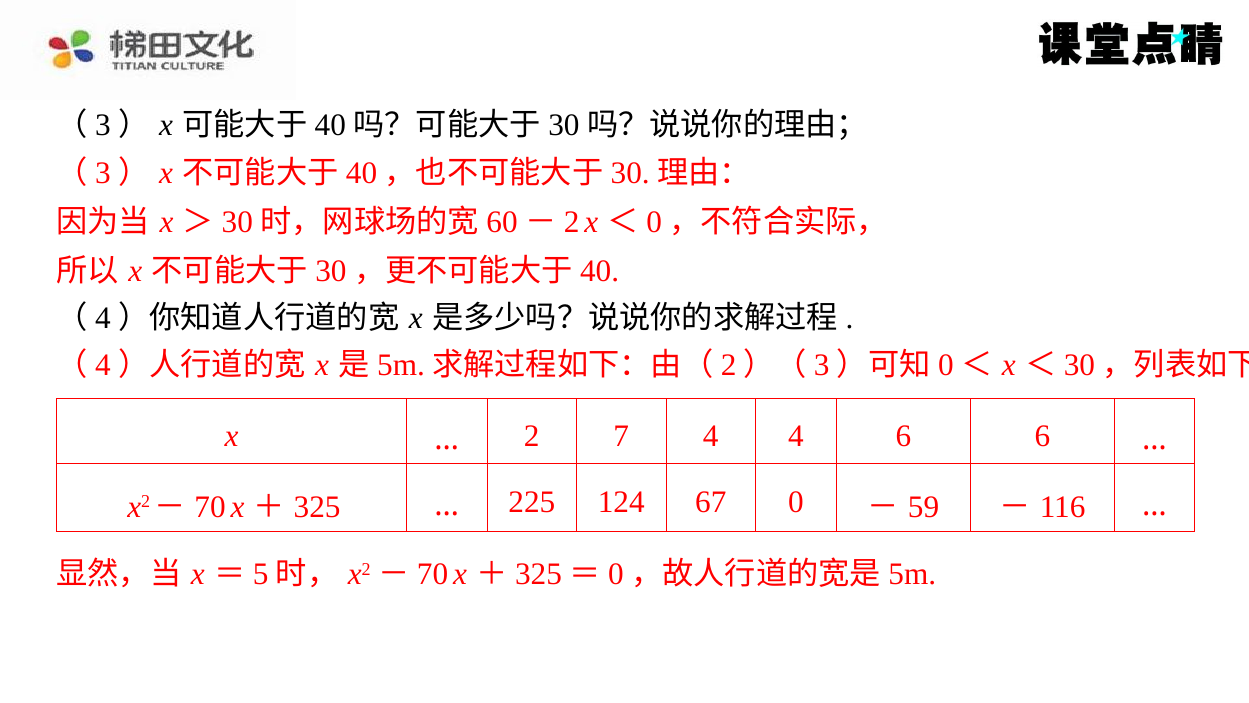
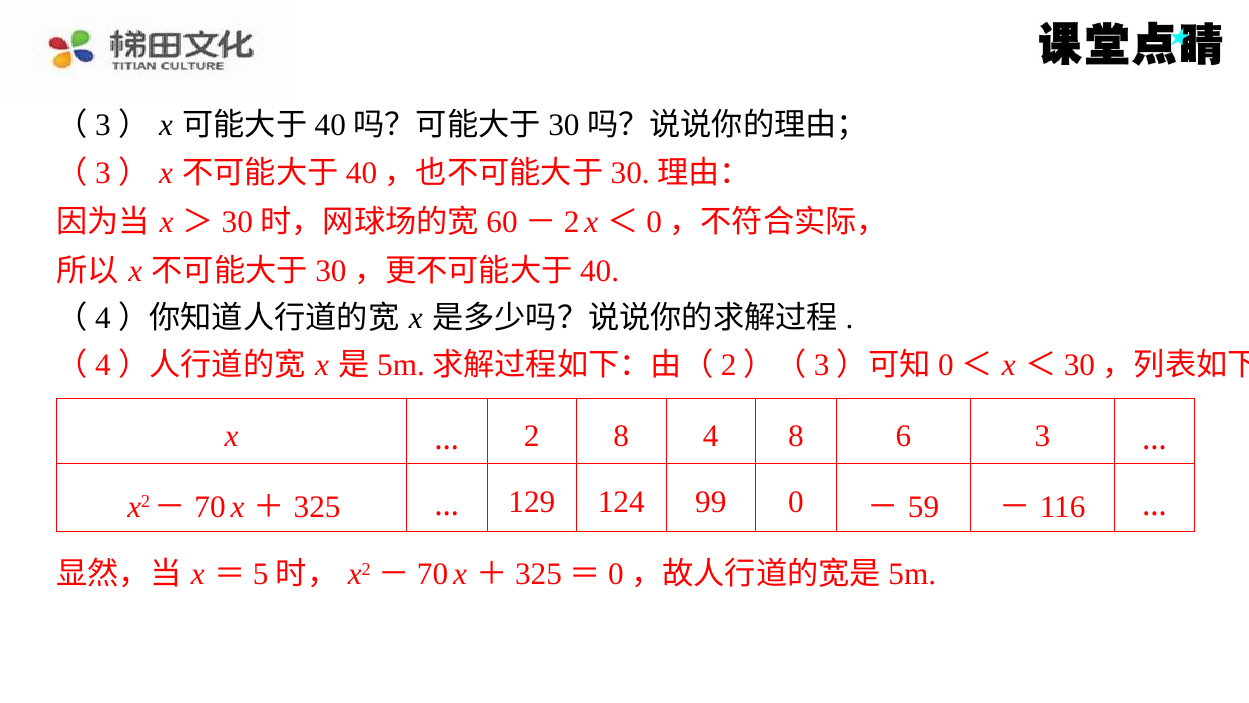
2 7: 7 -> 8
4 4: 4 -> 8
6 6: 6 -> 3
225: 225 -> 129
67: 67 -> 99
